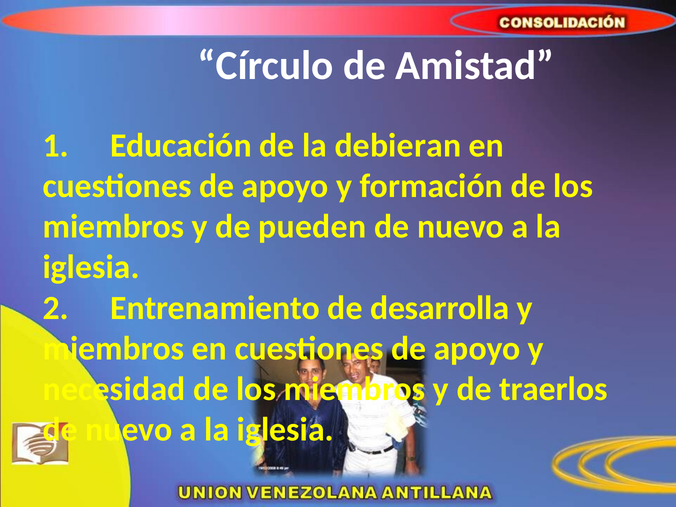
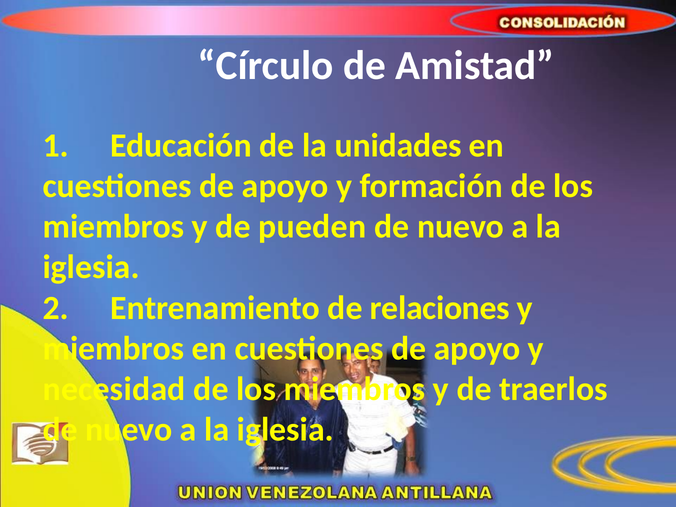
debieran: debieran -> unidades
desarrolla: desarrolla -> relaciones
